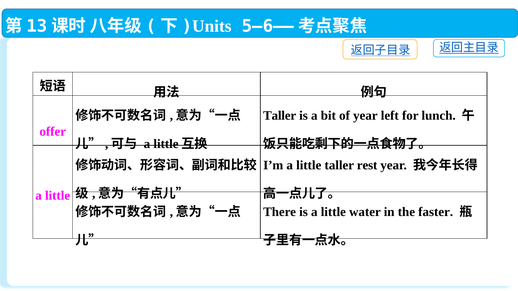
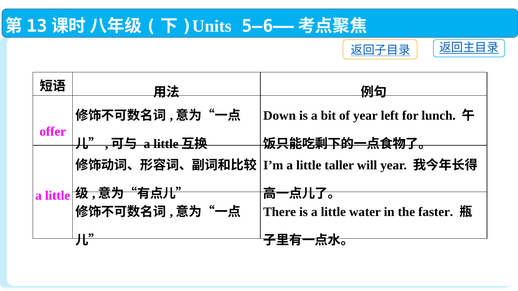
Taller at (280, 116): Taller -> Down
rest: rest -> will
